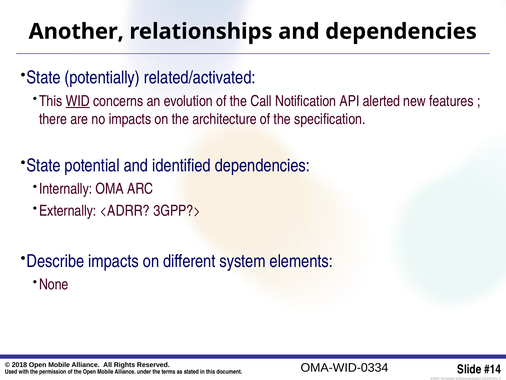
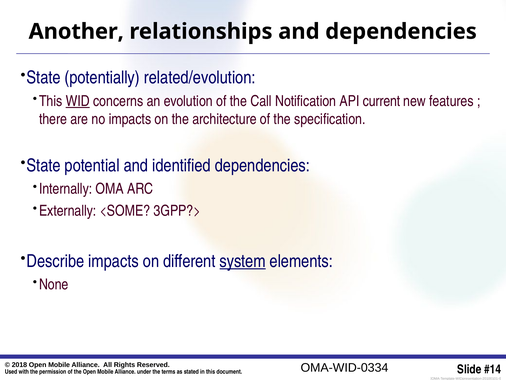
related/activated: related/activated -> related/evolution
alerted: alerted -> current
<ADRR: <ADRR -> <SOME
system underline: none -> present
